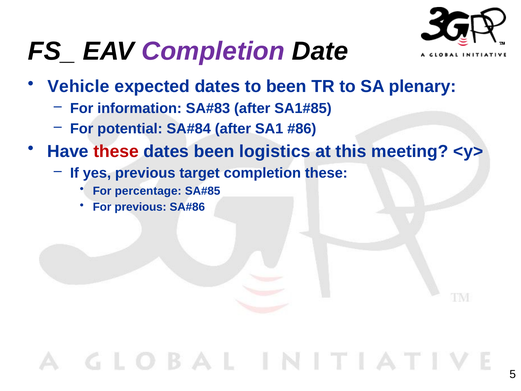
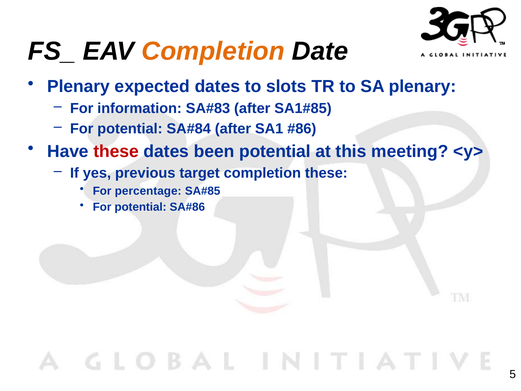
Completion at (213, 51) colour: purple -> orange
Vehicle at (78, 86): Vehicle -> Plenary
to been: been -> slots
been logistics: logistics -> potential
previous at (141, 207): previous -> potential
